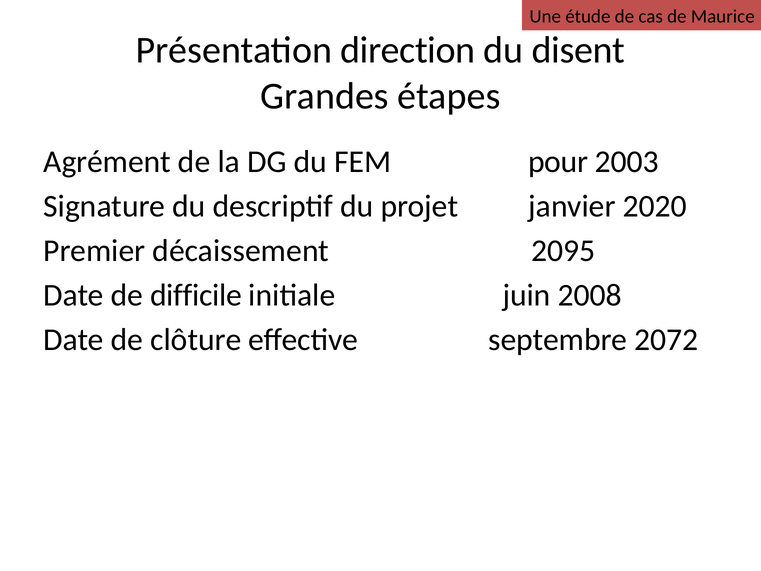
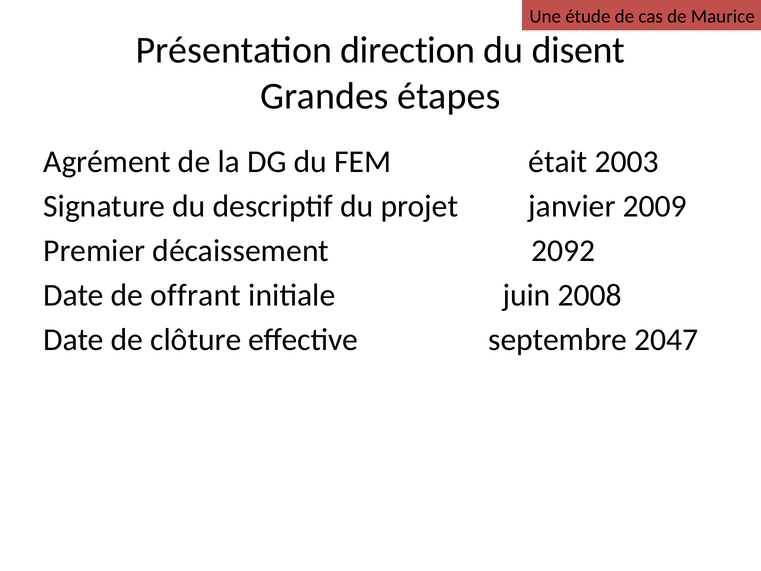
pour: pour -> était
2020: 2020 -> 2009
2095: 2095 -> 2092
difficile: difficile -> offrant
2072: 2072 -> 2047
